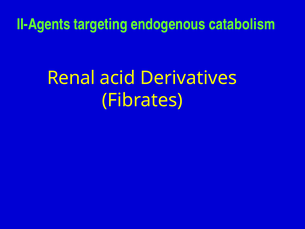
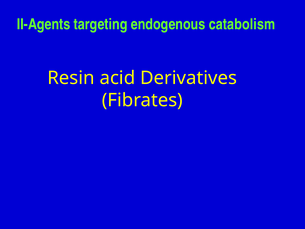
Renal: Renal -> Resin
